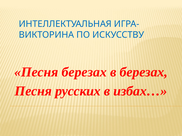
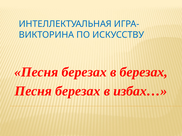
русских at (78, 91): русских -> березах
